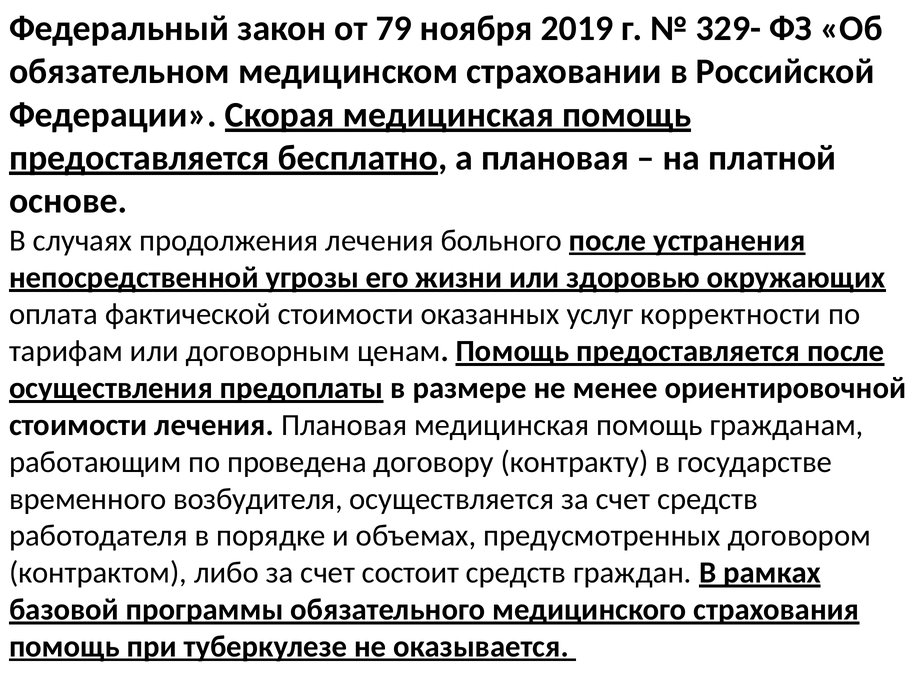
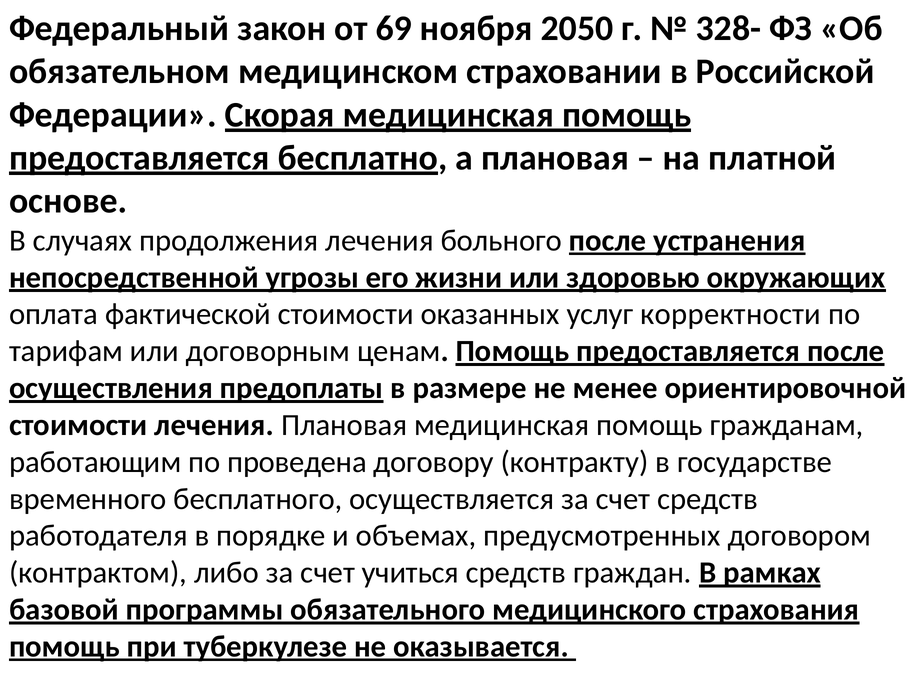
79: 79 -> 69
2019: 2019 -> 2050
329-: 329- -> 328-
возбудителя: возбудителя -> бесплатного
состоит: состоит -> учиться
